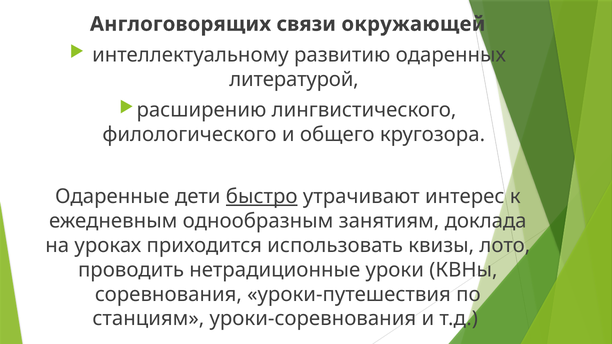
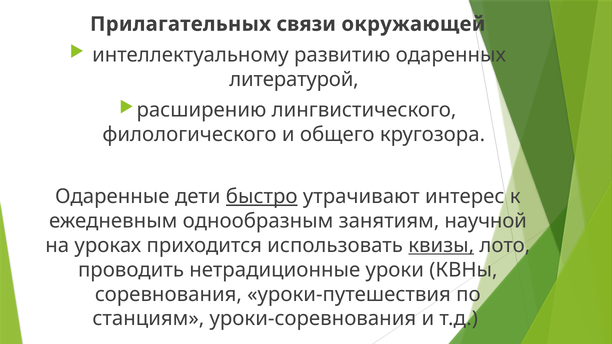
Англоговорящих: Англоговорящих -> Прилагательных
доклада: доклада -> научной
квизы underline: none -> present
